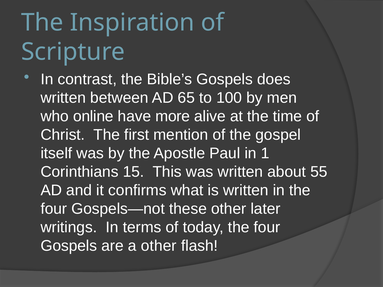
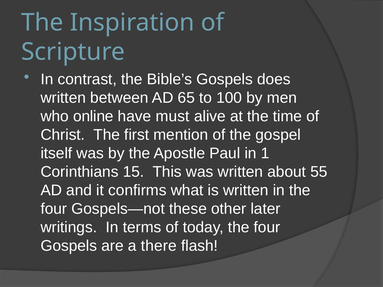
more: more -> must
a other: other -> there
